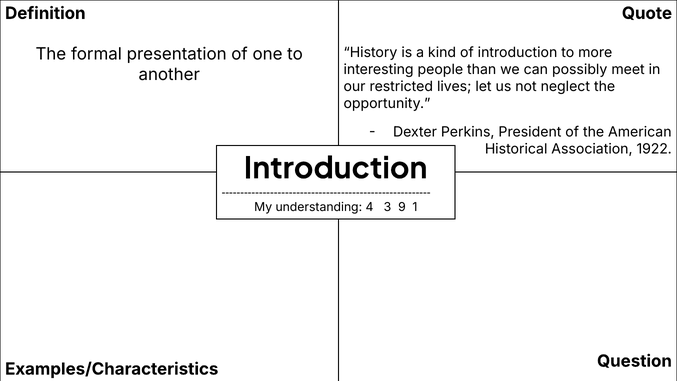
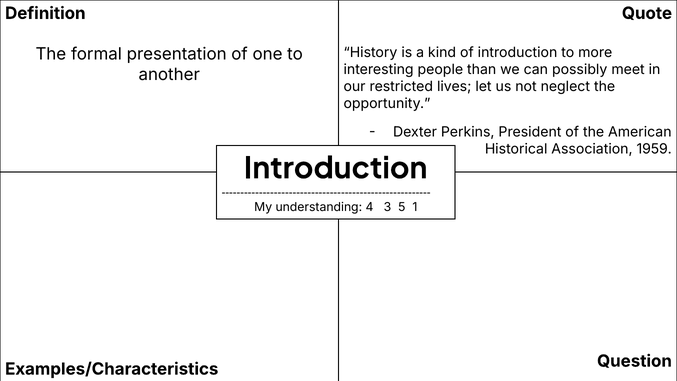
1922: 1922 -> 1959
9: 9 -> 5
